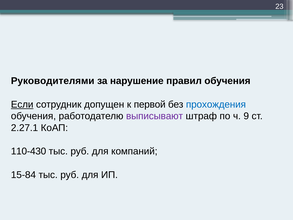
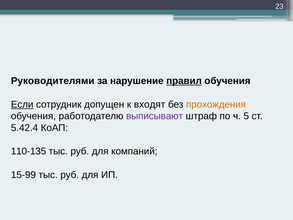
правил underline: none -> present
первой: первой -> входят
прохождения colour: blue -> orange
9: 9 -> 5
2.27.1: 2.27.1 -> 5.42.4
110-430: 110-430 -> 110-135
15-84: 15-84 -> 15-99
